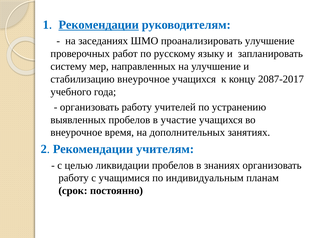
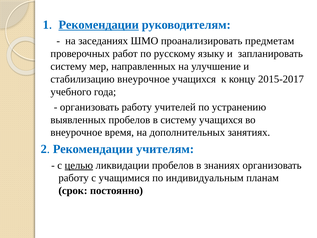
проанализировать улучшение: улучшение -> предметам
2087-2017: 2087-2017 -> 2015-2017
в участие: участие -> систему
целью underline: none -> present
